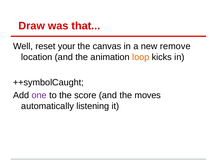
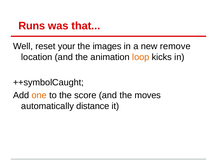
Draw: Draw -> Runs
canvas: canvas -> images
one colour: purple -> orange
listening: listening -> distance
